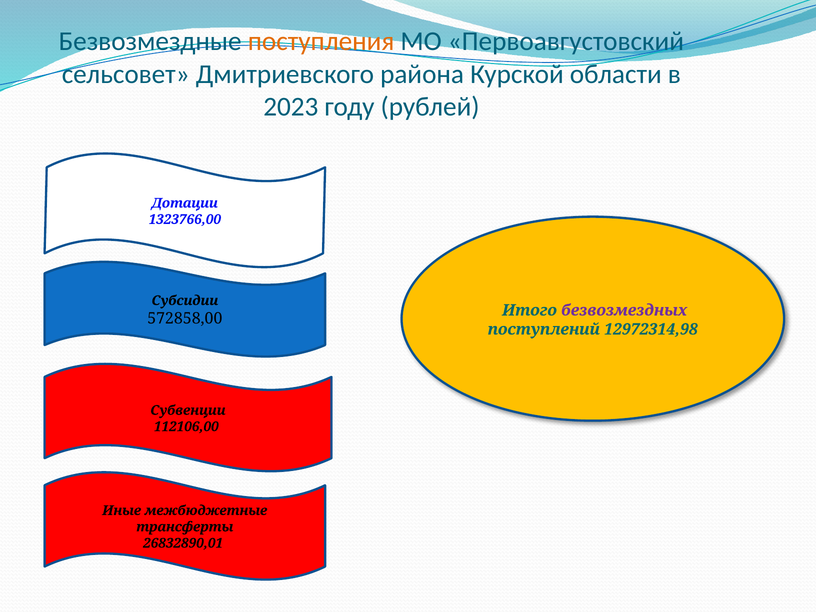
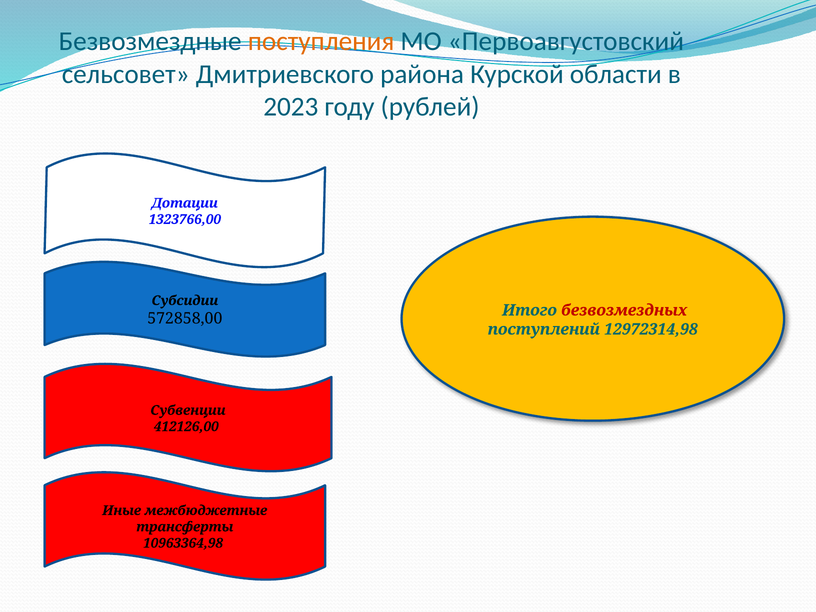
безвозмездных colour: purple -> red
112106,00: 112106,00 -> 412126,00
26832890,01: 26832890,01 -> 10963364,98
